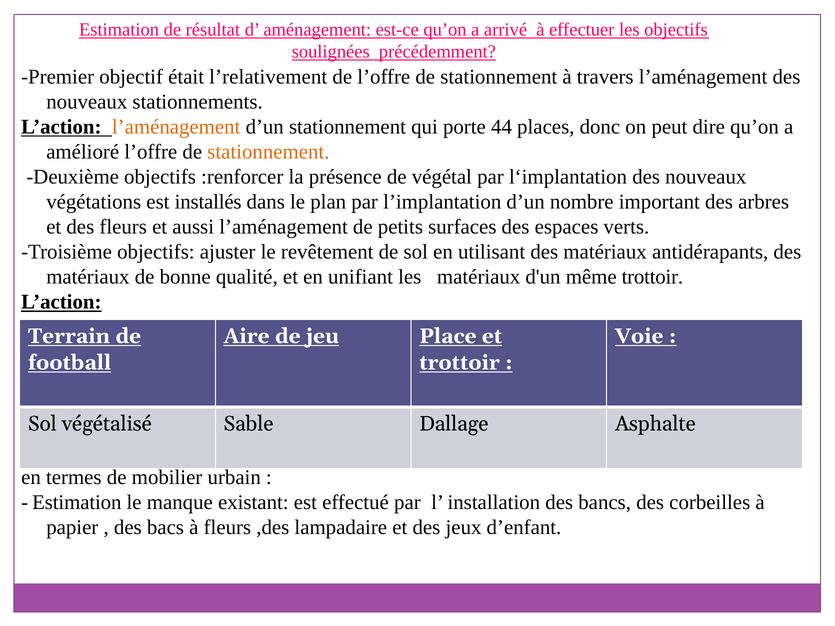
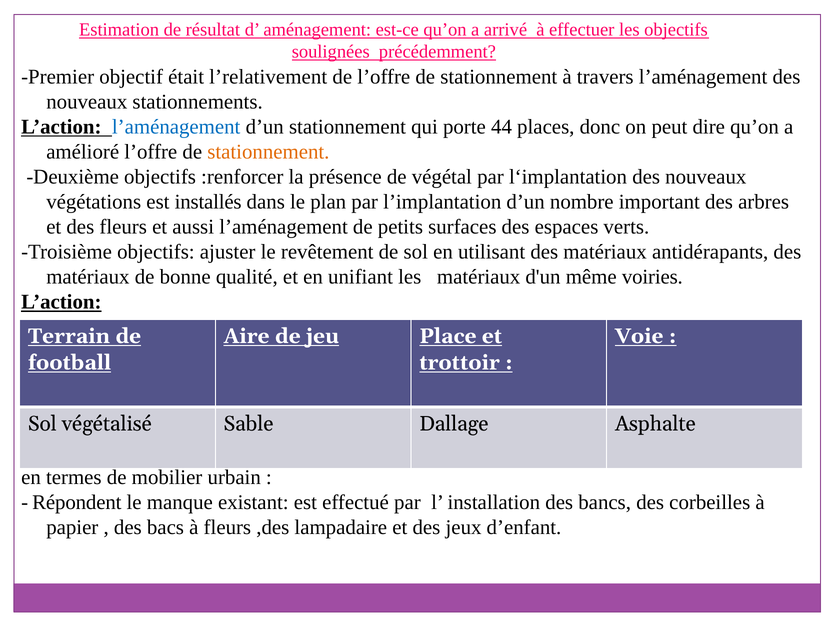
l’aménagement at (176, 127) colour: orange -> blue
même trottoir: trottoir -> voiries
Estimation at (77, 503): Estimation -> Répondent
